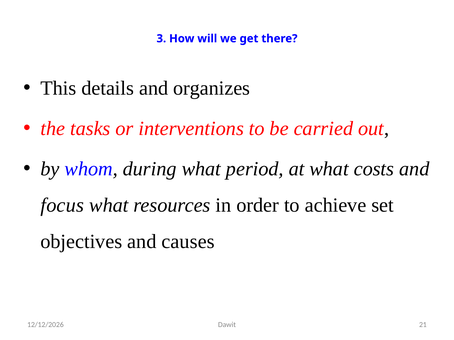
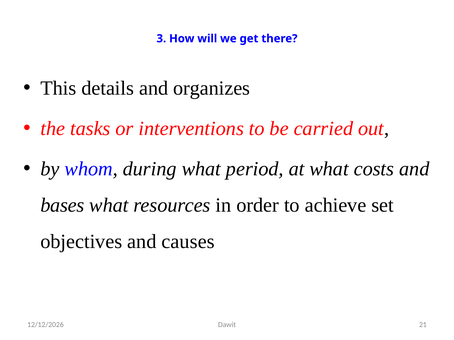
focus: focus -> bases
